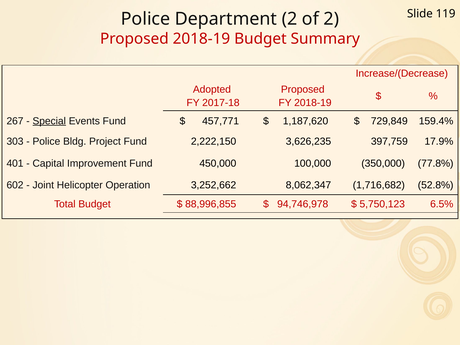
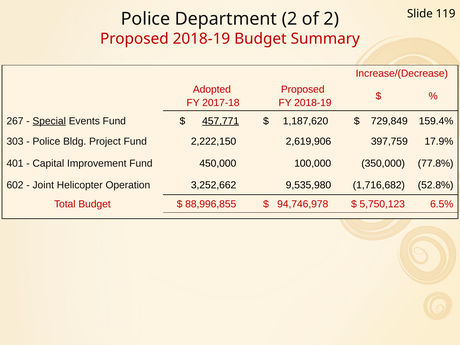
457,771 underline: none -> present
3,626,235: 3,626,235 -> 2,619,906
8,062,347: 8,062,347 -> 9,535,980
